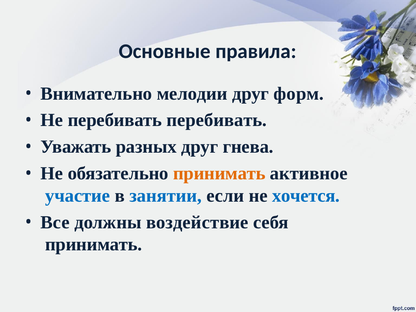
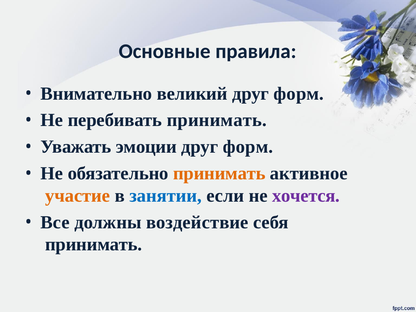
мелодии: мелодии -> великий
перебивать перебивать: перебивать -> принимать
разных: разных -> эмоции
гнева at (248, 147): гнева -> форм
участие colour: blue -> orange
хочется colour: blue -> purple
